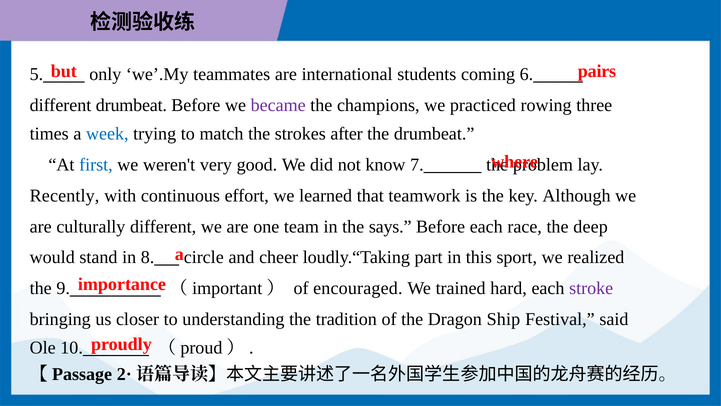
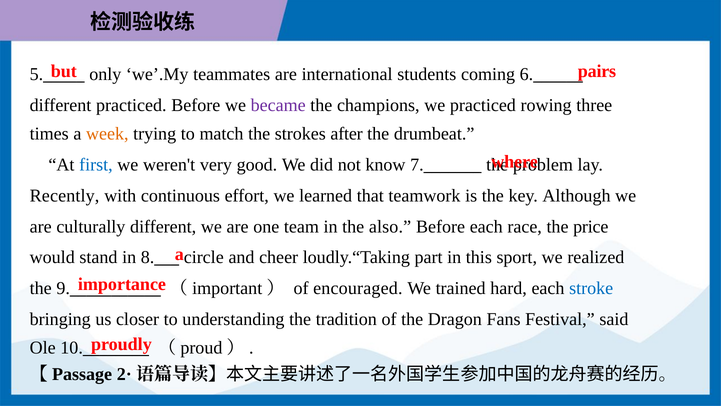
different drumbeat: drumbeat -> practiced
week colour: blue -> orange
says: says -> also
deep: deep -> price
stroke colour: purple -> blue
Ship: Ship -> Fans
